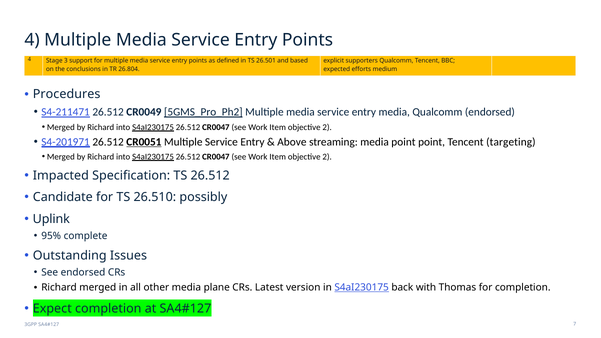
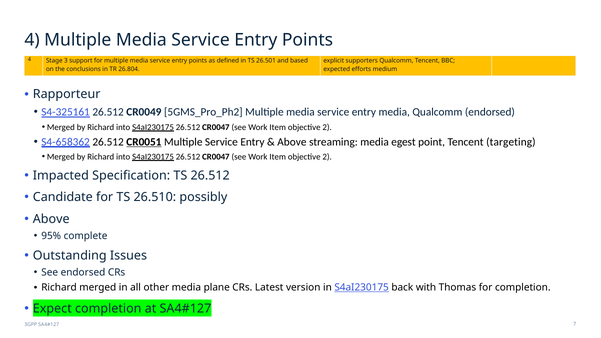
Procedures: Procedures -> Rapporteur
S4-211471: S4-211471 -> S4-325161
5GMS_Pro_Ph2 underline: present -> none
S4-201971: S4-201971 -> S4-658362
media point: point -> egest
Uplink at (51, 219): Uplink -> Above
